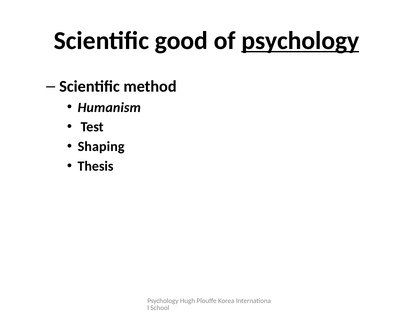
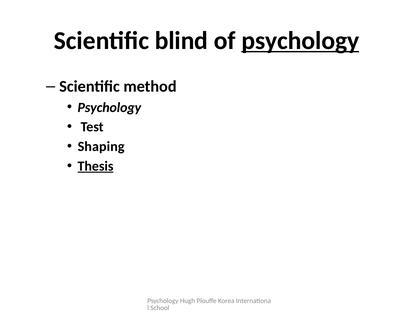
good: good -> blind
Humanism at (109, 107): Humanism -> Psychology
Thesis underline: none -> present
